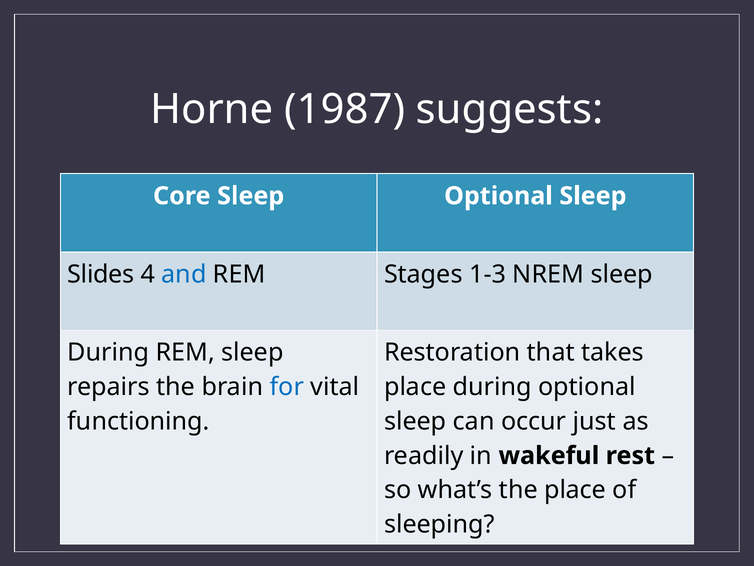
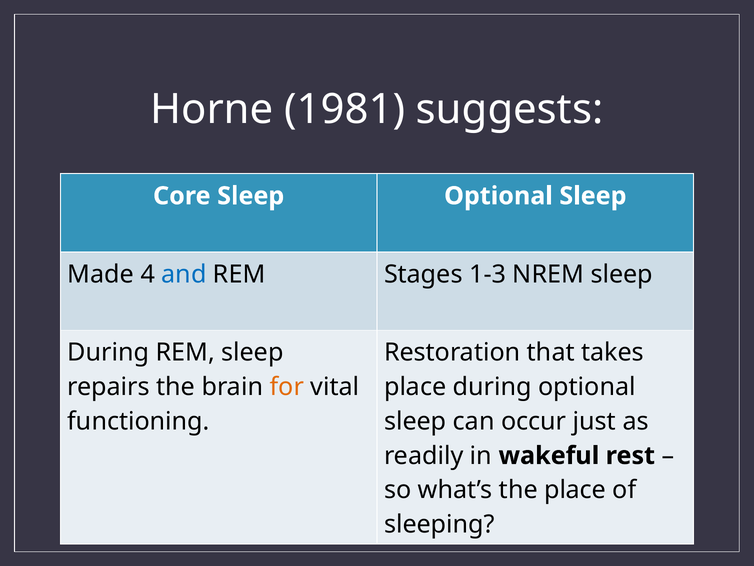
1987: 1987 -> 1981
Slides: Slides -> Made
for colour: blue -> orange
